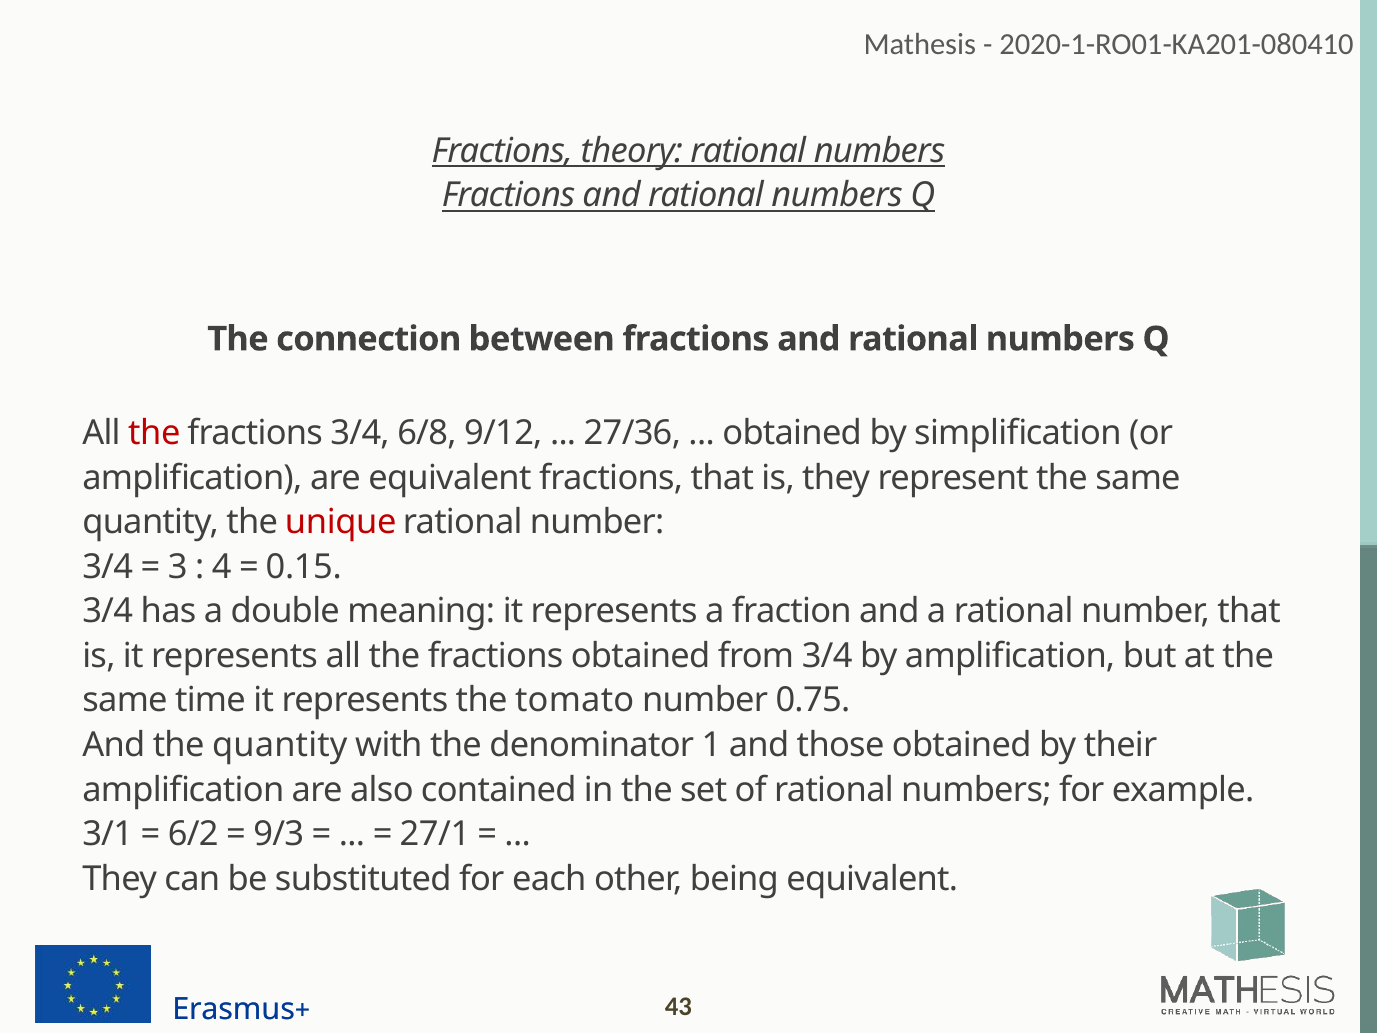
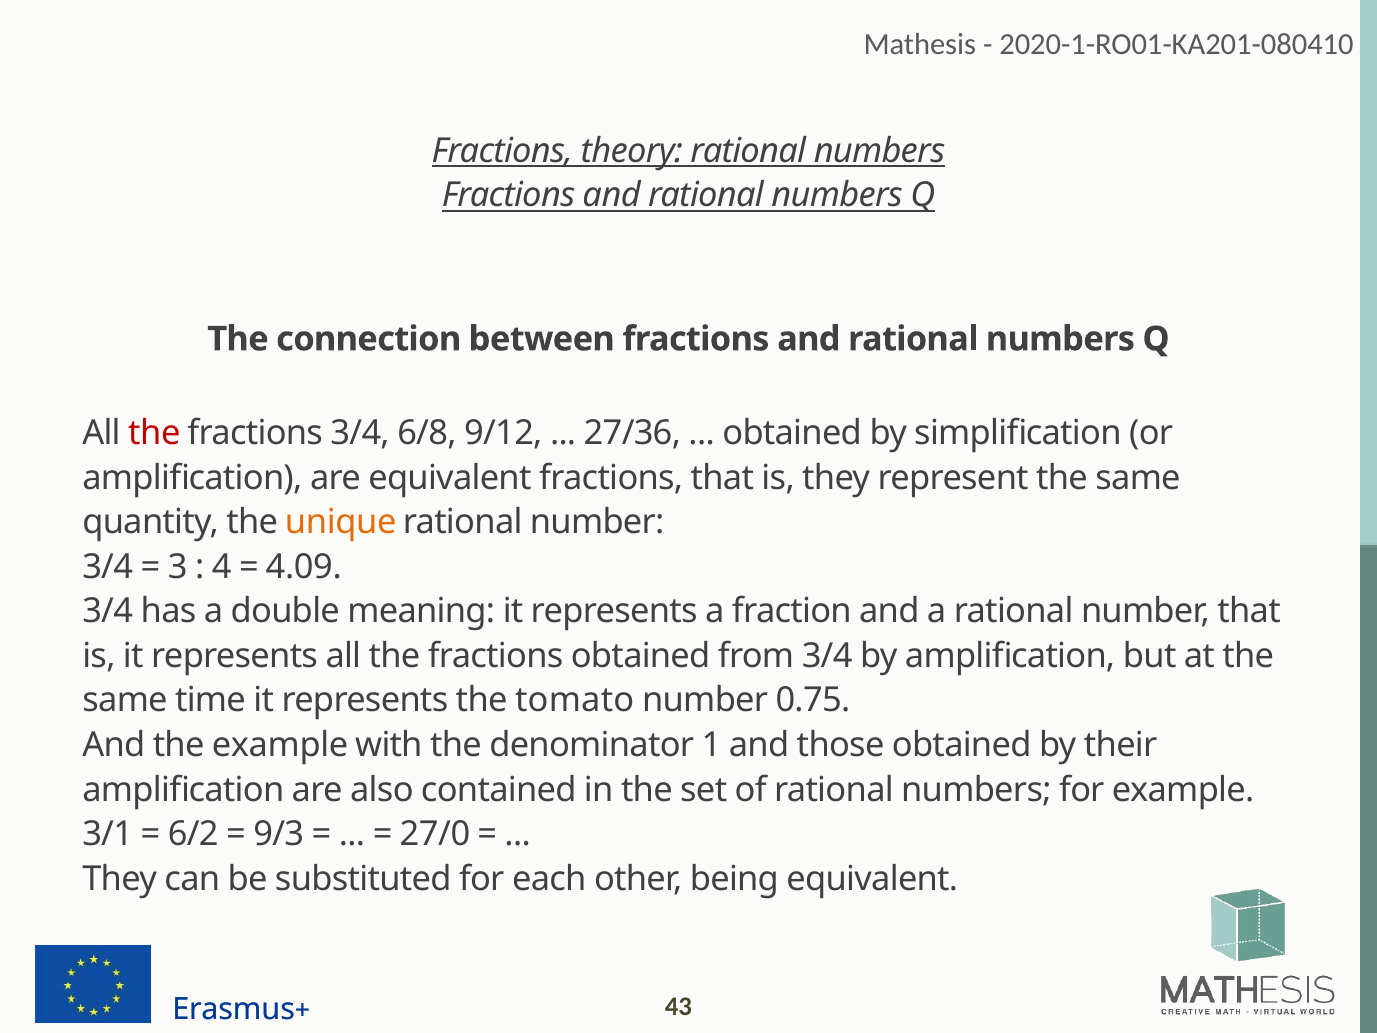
unique colour: red -> orange
0.15: 0.15 -> 4.09
the quantity: quantity -> example
27/1: 27/1 -> 27/0
